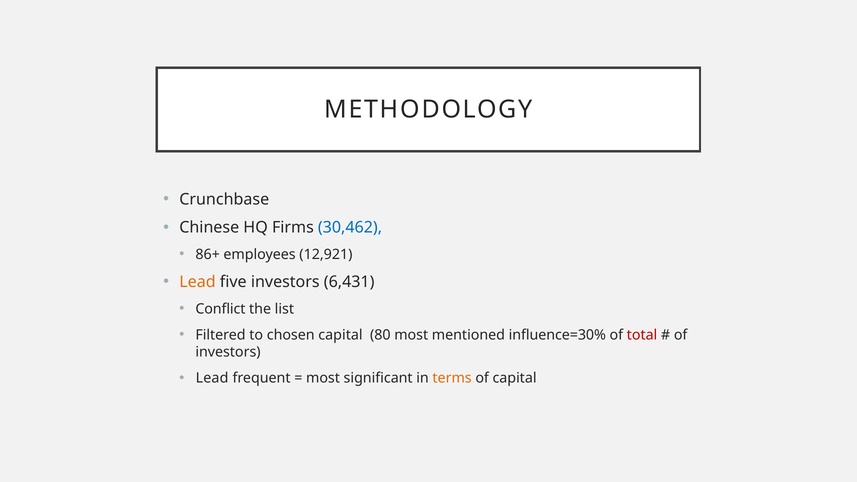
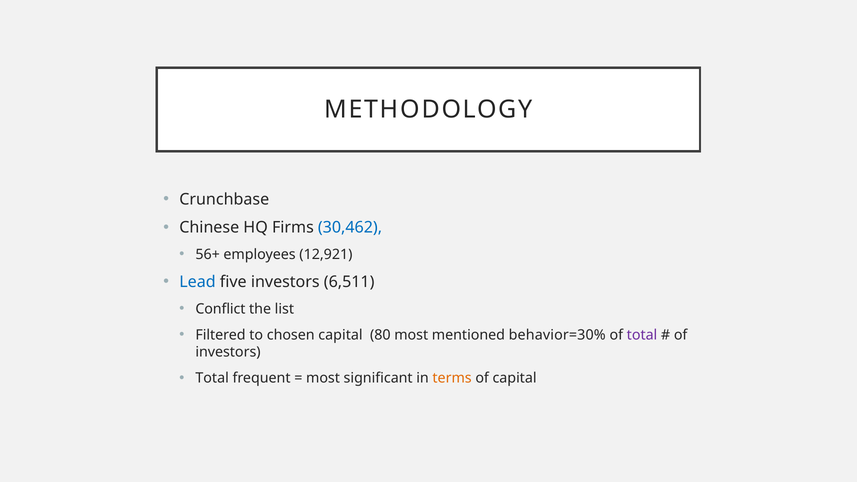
86+: 86+ -> 56+
Lead at (198, 282) colour: orange -> blue
6,431: 6,431 -> 6,511
influence=30%: influence=30% -> behavior=30%
total at (642, 335) colour: red -> purple
Lead at (212, 378): Lead -> Total
